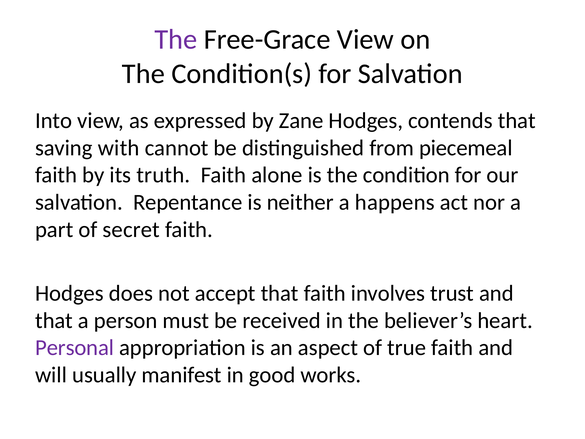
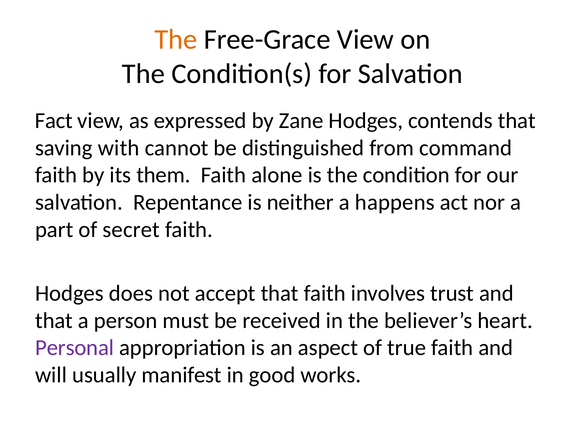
The at (176, 40) colour: purple -> orange
Into: Into -> Fact
piecemeal: piecemeal -> command
truth: truth -> them
